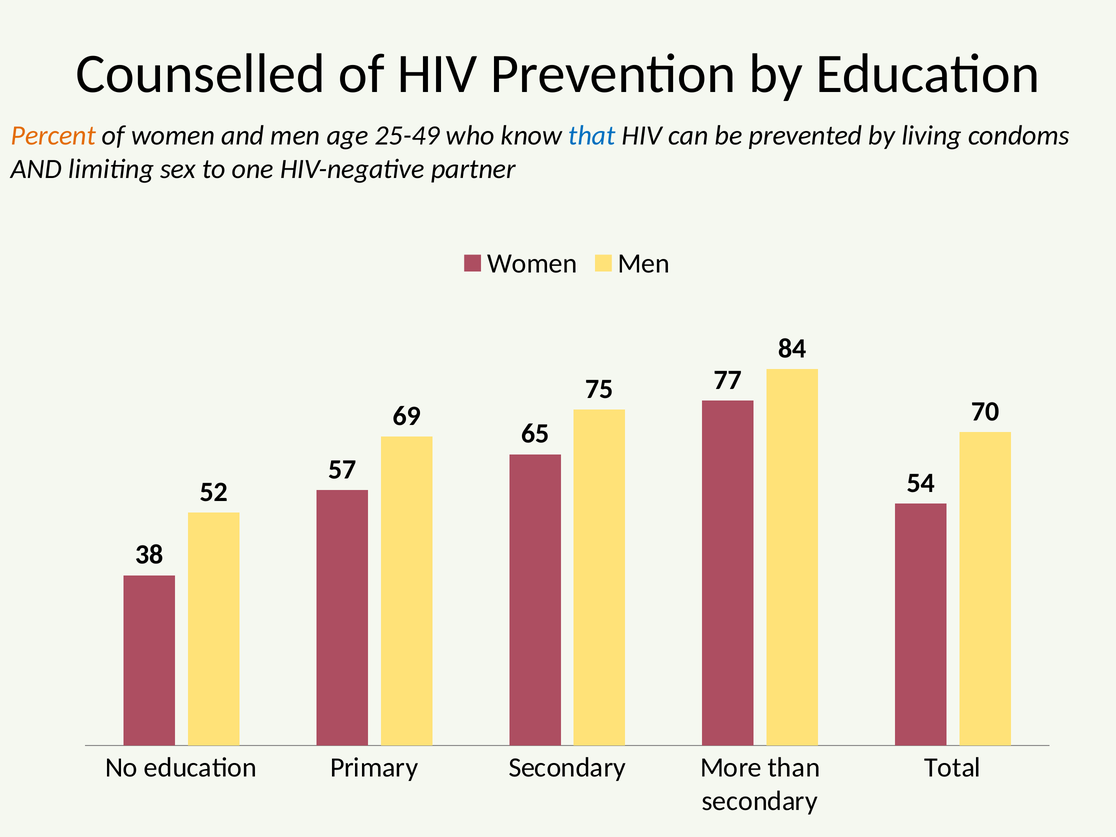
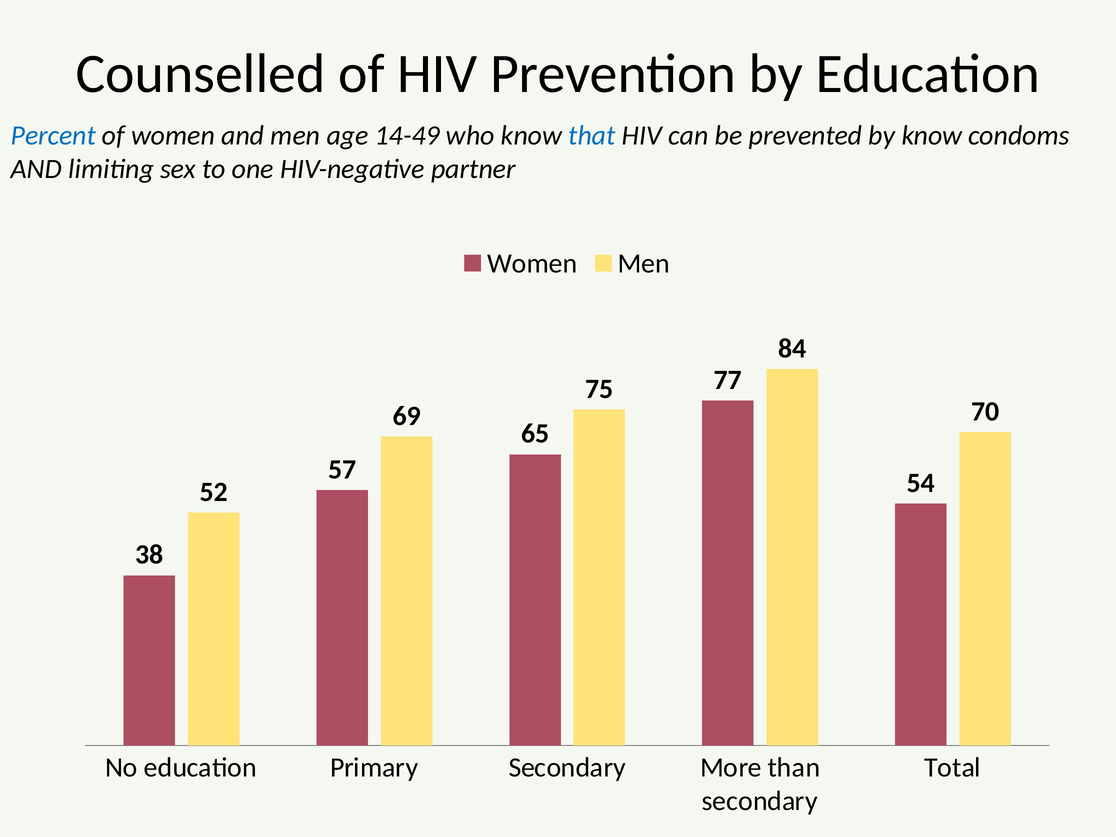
Percent colour: orange -> blue
25-49: 25-49 -> 14-49
by living: living -> know
